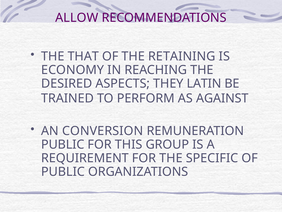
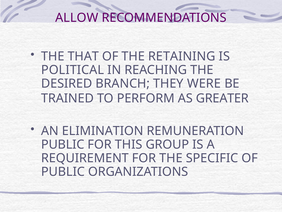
ECONOMY: ECONOMY -> POLITICAL
ASPECTS: ASPECTS -> BRANCH
LATIN: LATIN -> WERE
AGAINST: AGAINST -> GREATER
CONVERSION: CONVERSION -> ELIMINATION
